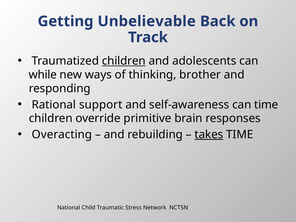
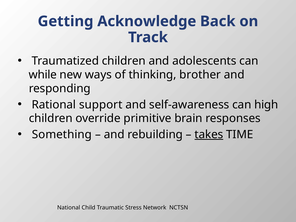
Unbelievable: Unbelievable -> Acknowledge
children at (124, 61) underline: present -> none
can time: time -> high
Overacting: Overacting -> Something
